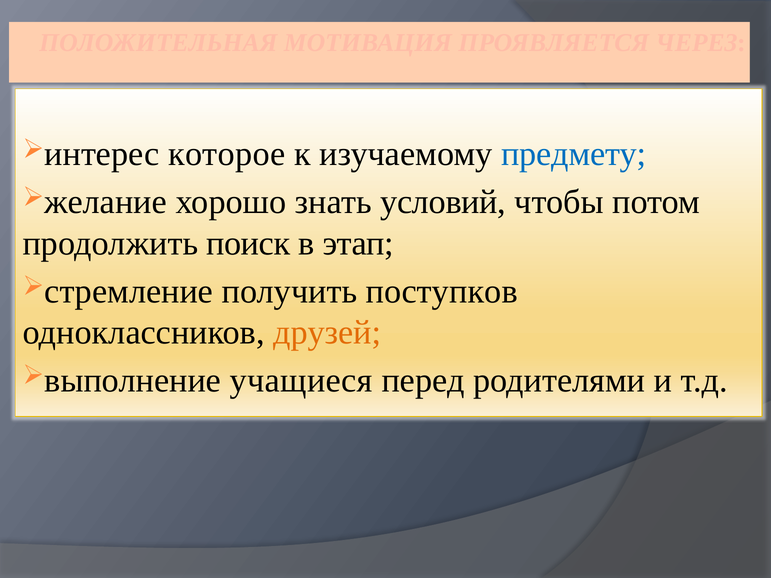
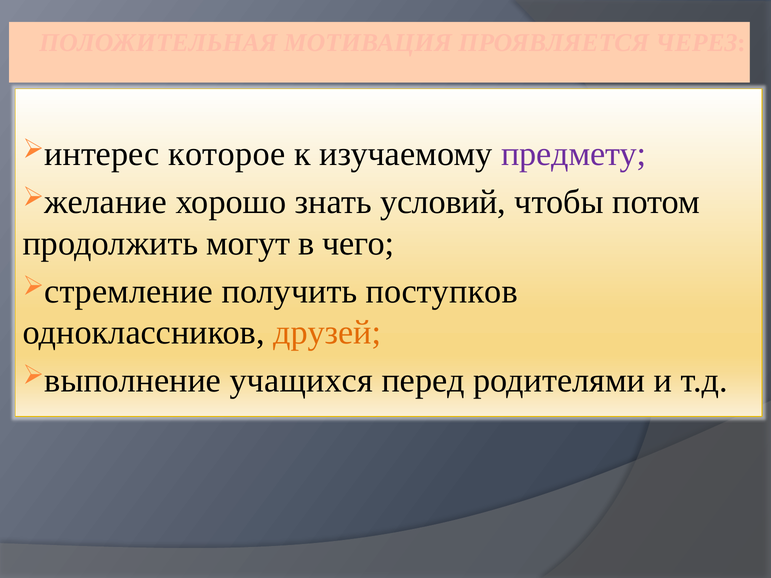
предмету colour: blue -> purple
поиск: поиск -> могут
этап: этап -> чего
учащиеся: учащиеся -> учащихся
